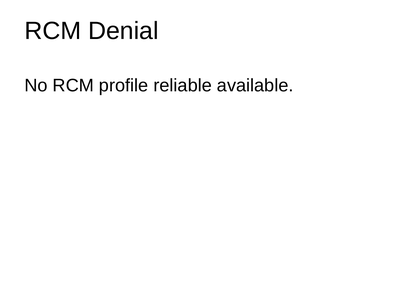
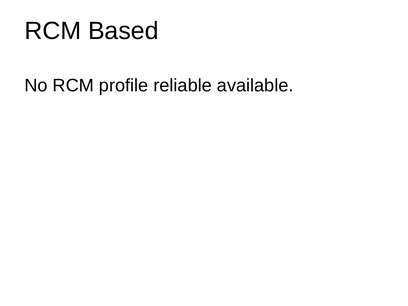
Denial: Denial -> Based
